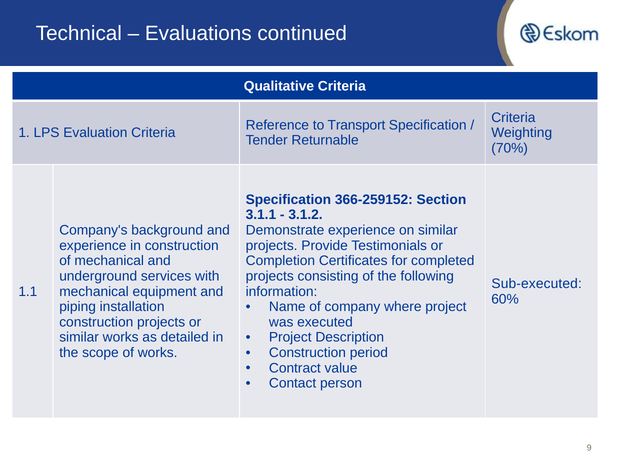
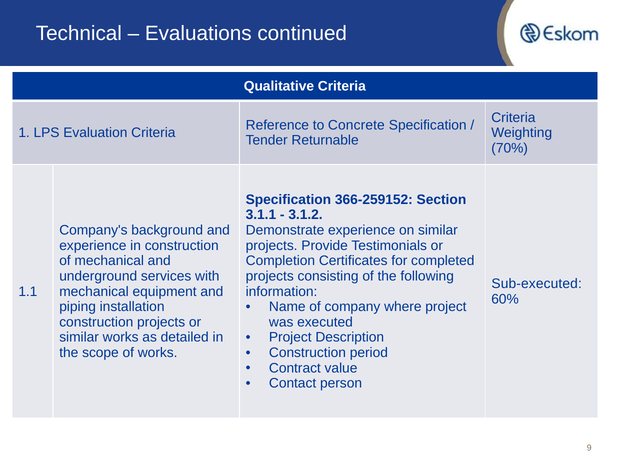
Transport: Transport -> Concrete
